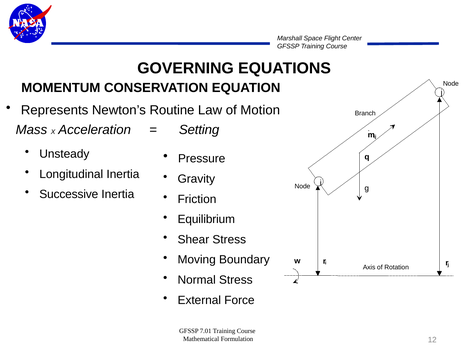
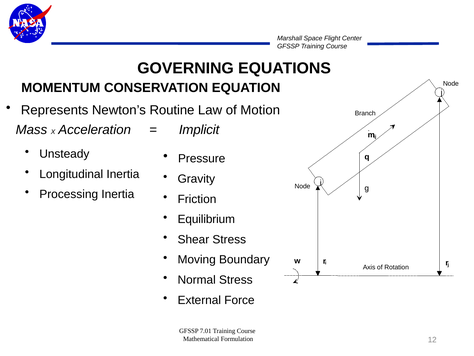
Setting: Setting -> Implicit
Successive: Successive -> Processing
